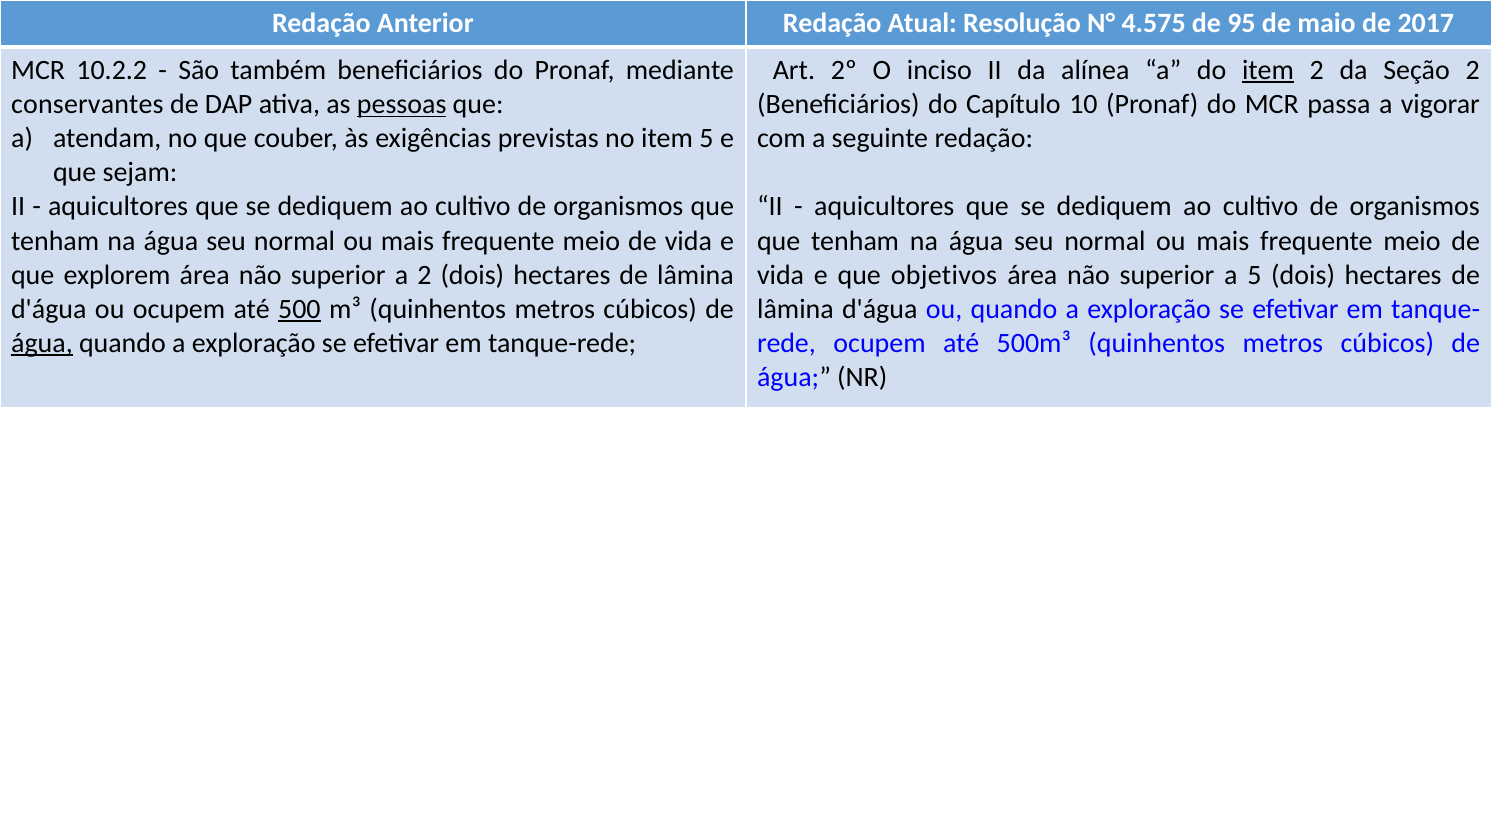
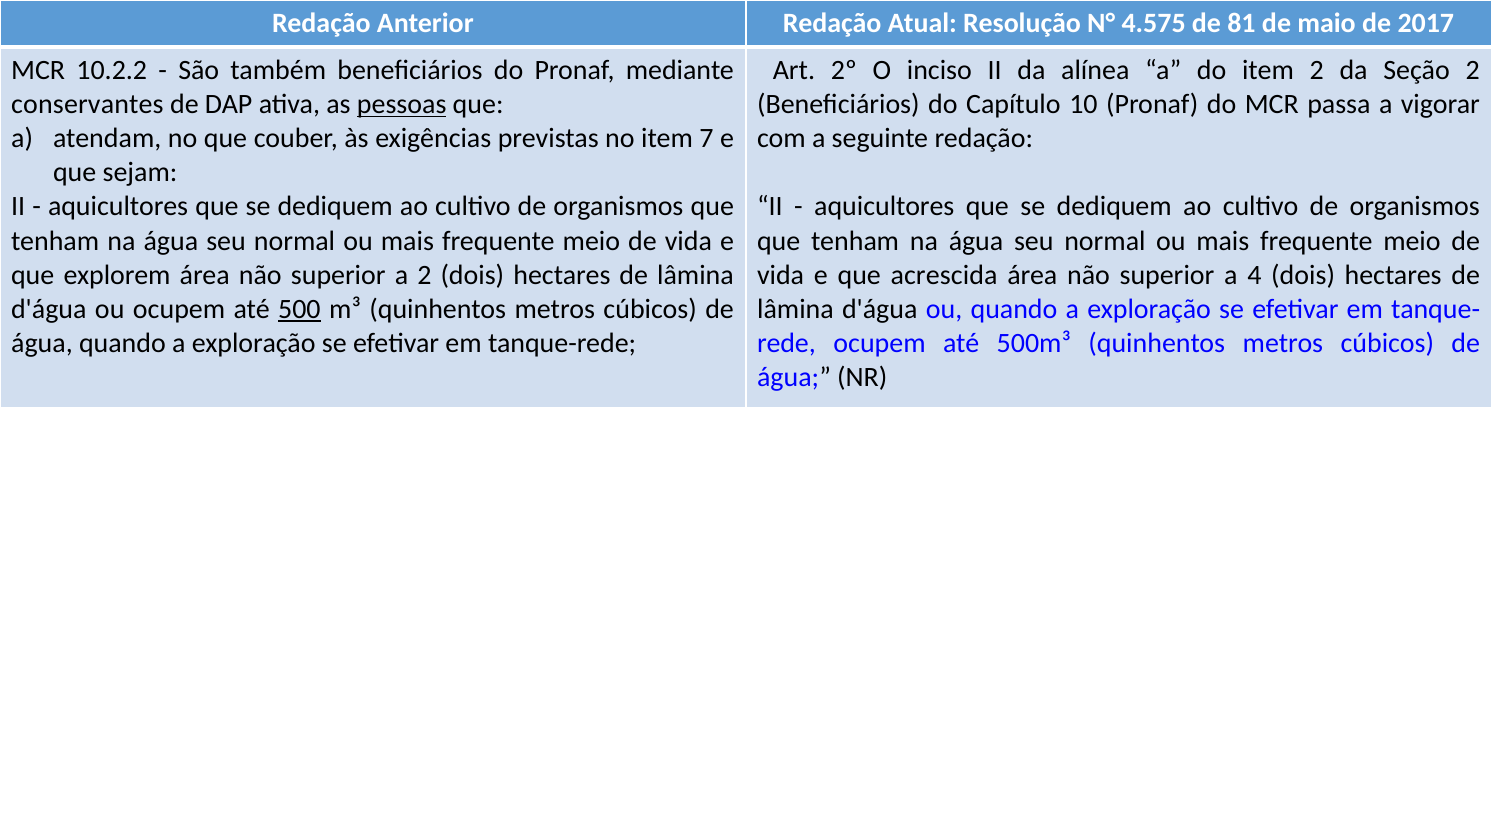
95: 95 -> 81
item at (1268, 70) underline: present -> none
item 5: 5 -> 7
objetivos: objetivos -> acrescida
a 5: 5 -> 4
água at (42, 343) underline: present -> none
